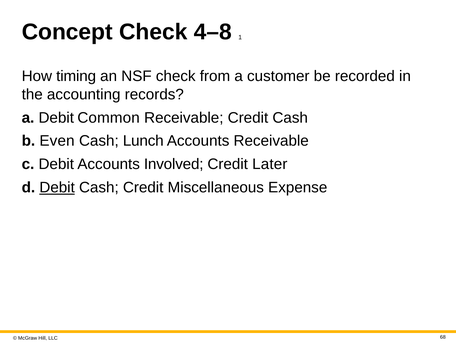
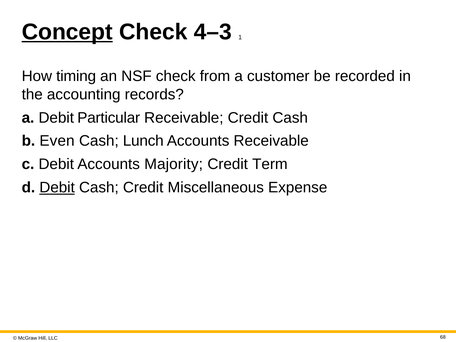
Concept underline: none -> present
4–8: 4–8 -> 4–3
Common: Common -> Particular
Involved: Involved -> Majority
Later: Later -> Term
